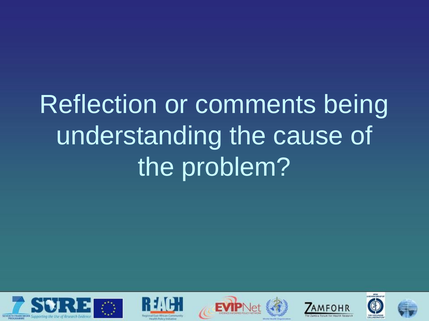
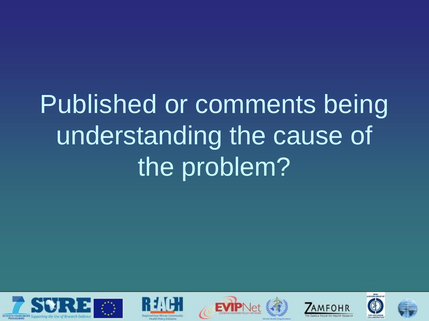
Reflection: Reflection -> Published
